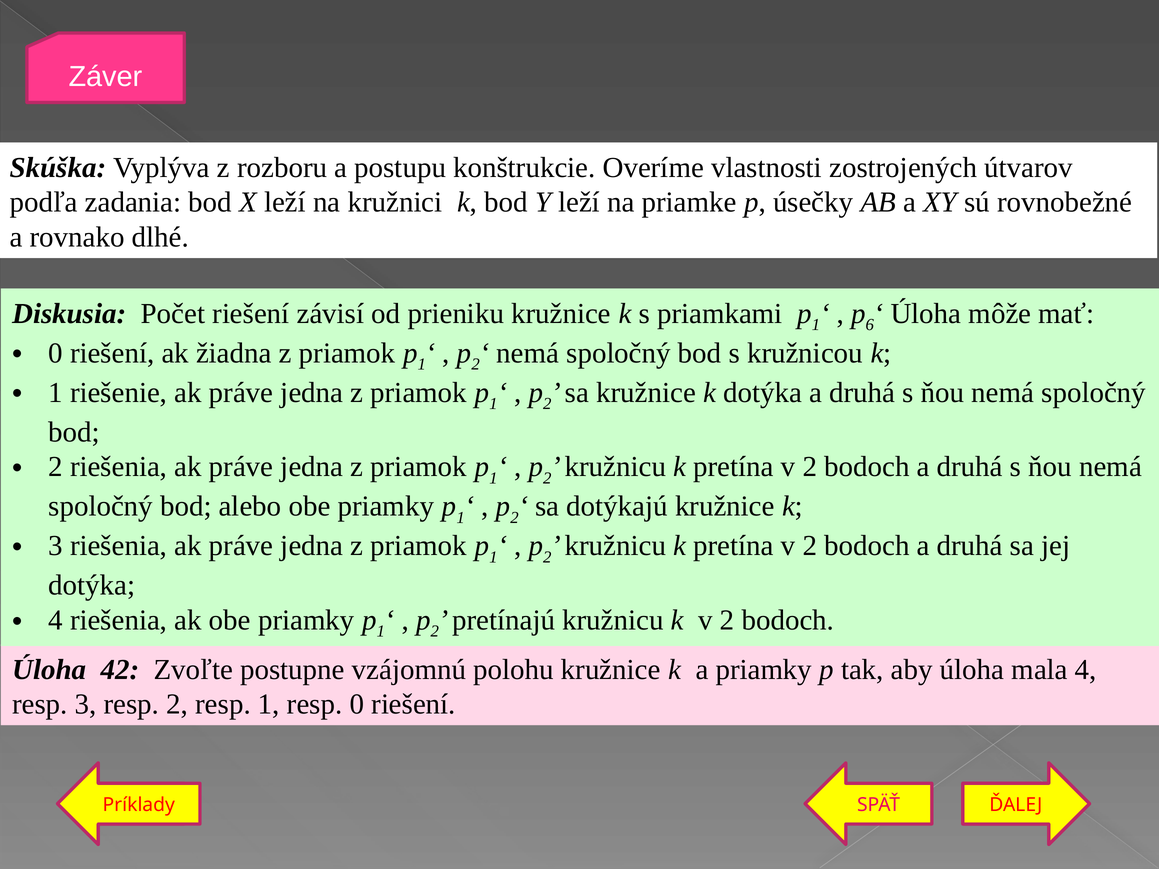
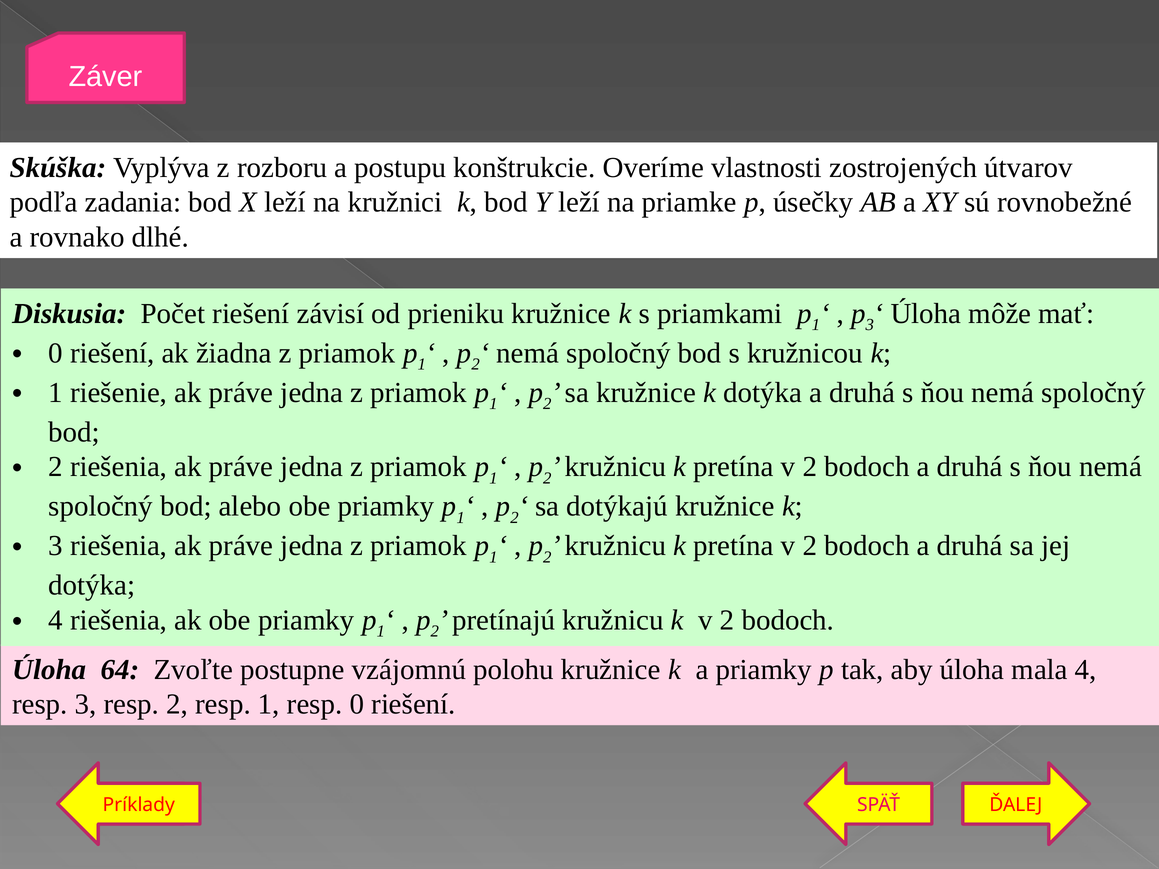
p 6: 6 -> 3
42: 42 -> 64
